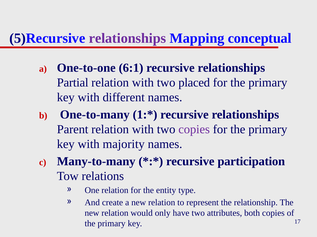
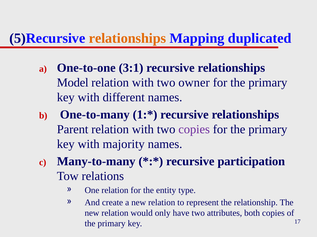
relationships at (127, 38) colour: purple -> orange
conceptual: conceptual -> duplicated
6:1: 6:1 -> 3:1
Partial: Partial -> Model
placed: placed -> owner
